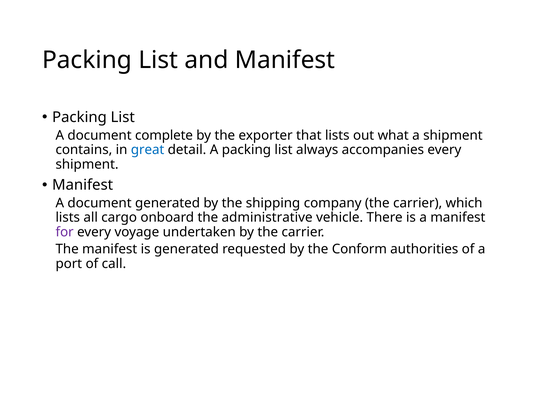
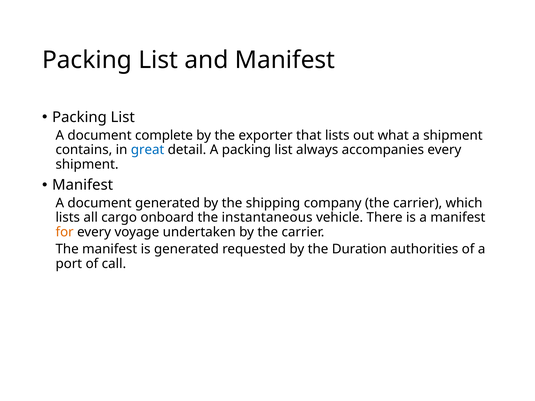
administrative: administrative -> instantaneous
for colour: purple -> orange
Conform: Conform -> Duration
